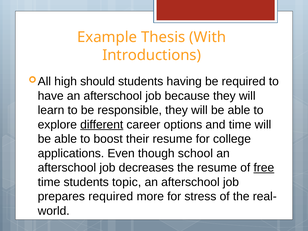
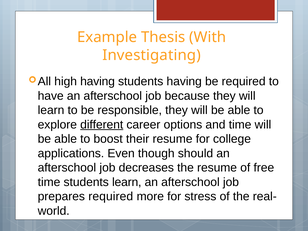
Introductions: Introductions -> Investigating
high should: should -> having
school: school -> should
free underline: present -> none
students topic: topic -> learn
